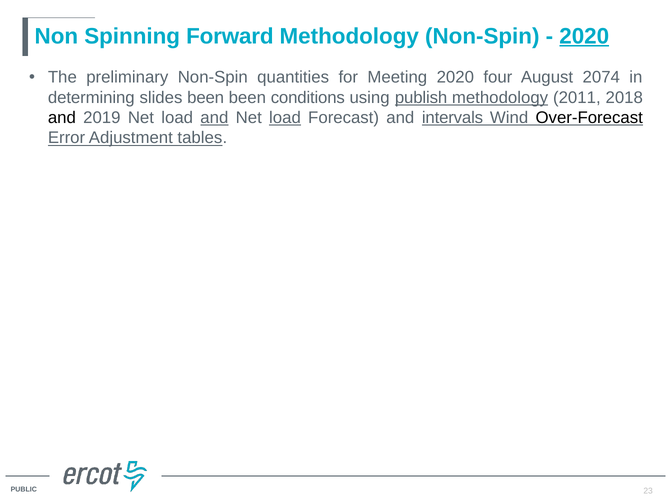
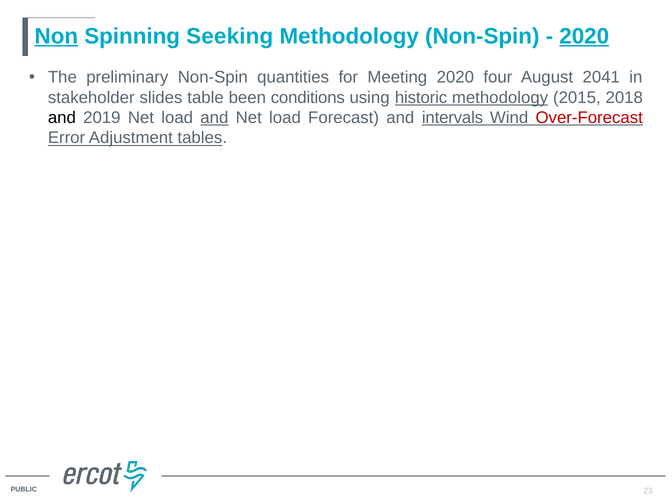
Non underline: none -> present
Forward: Forward -> Seeking
2074: 2074 -> 2041
determining: determining -> stakeholder
slides been: been -> table
publish: publish -> historic
2011: 2011 -> 2015
load at (285, 118) underline: present -> none
Over-Forecast colour: black -> red
